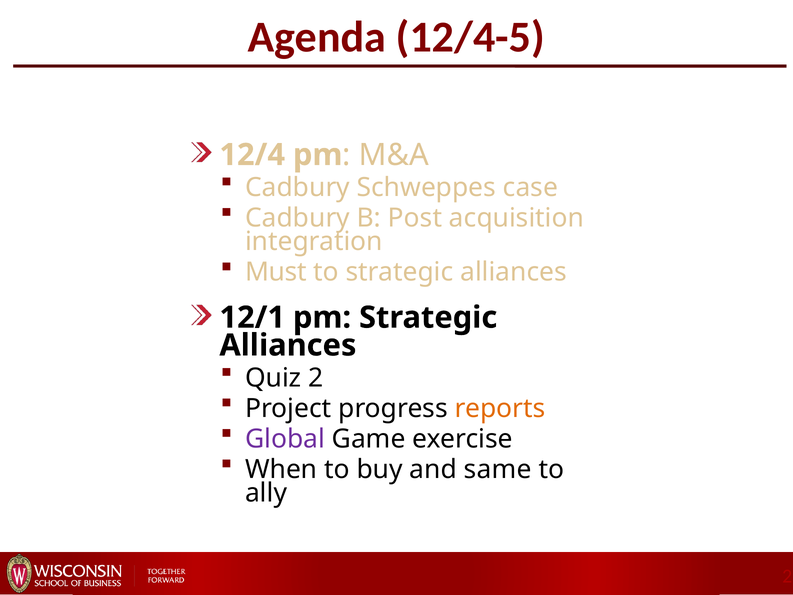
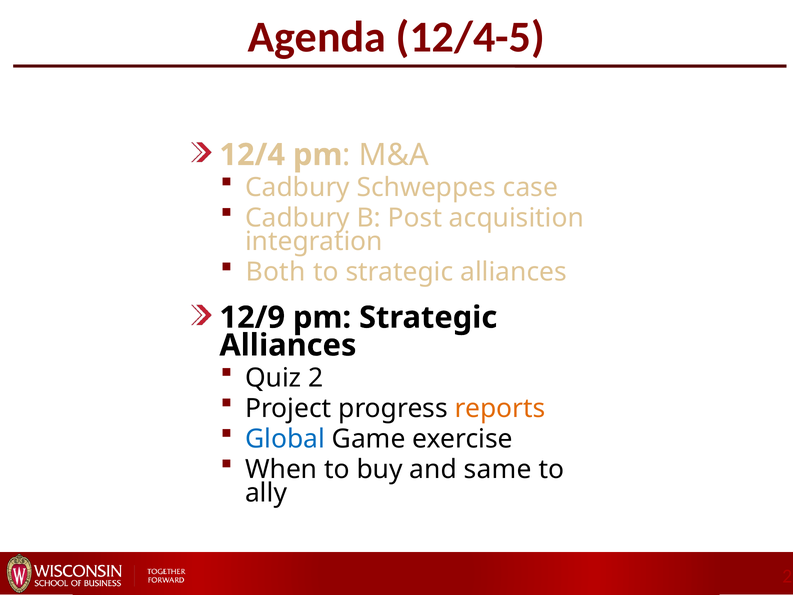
Must: Must -> Both
12/1: 12/1 -> 12/9
Global colour: purple -> blue
